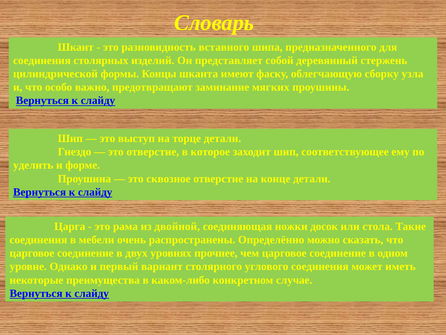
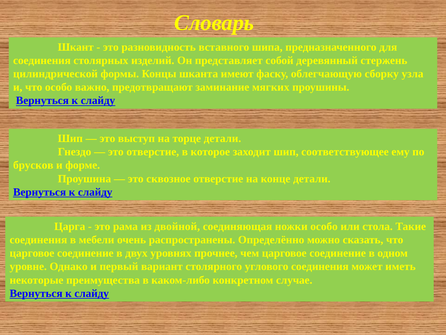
уделить: уделить -> брусков
ножки досок: досок -> особо
